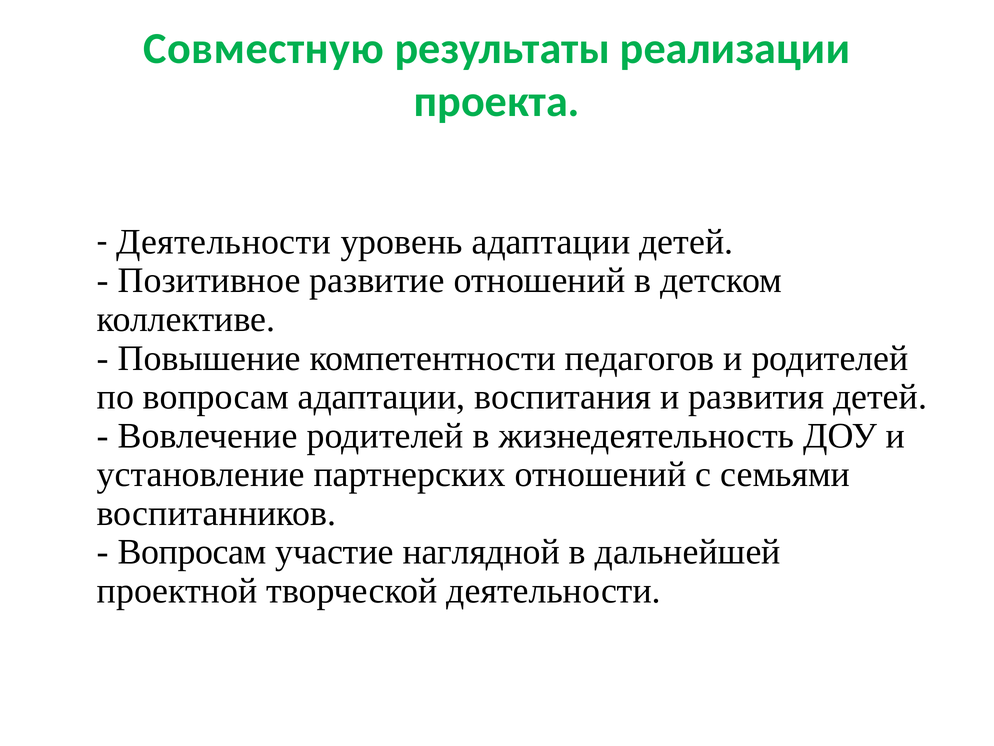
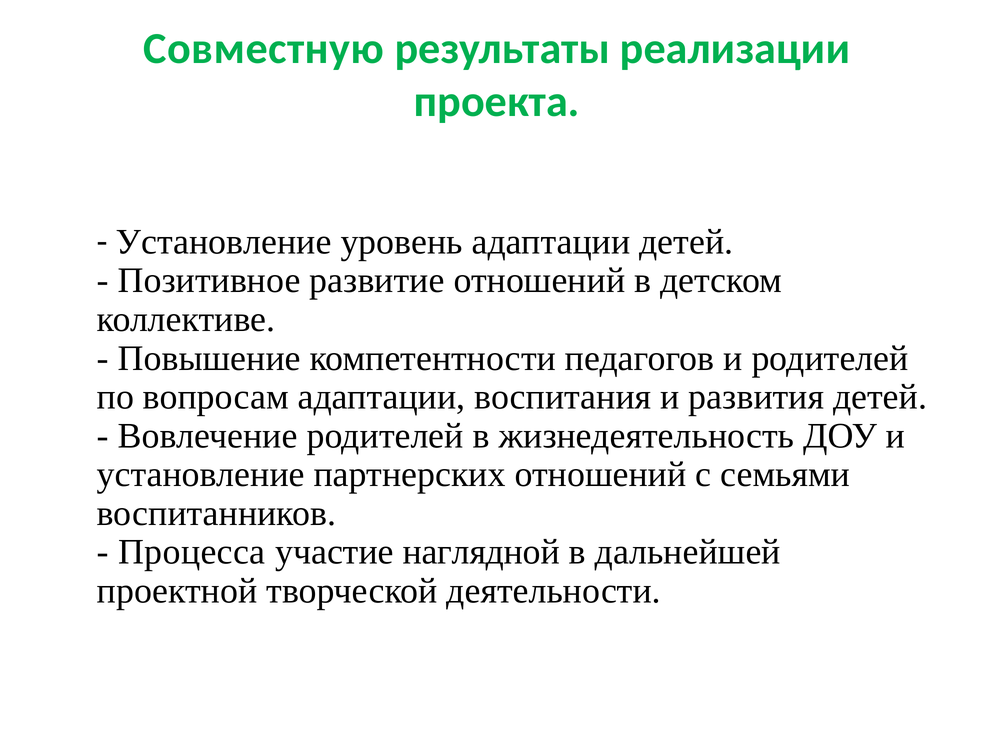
Деятельности at (224, 242): Деятельности -> Установление
Вопросам at (192, 552): Вопросам -> Процесса
